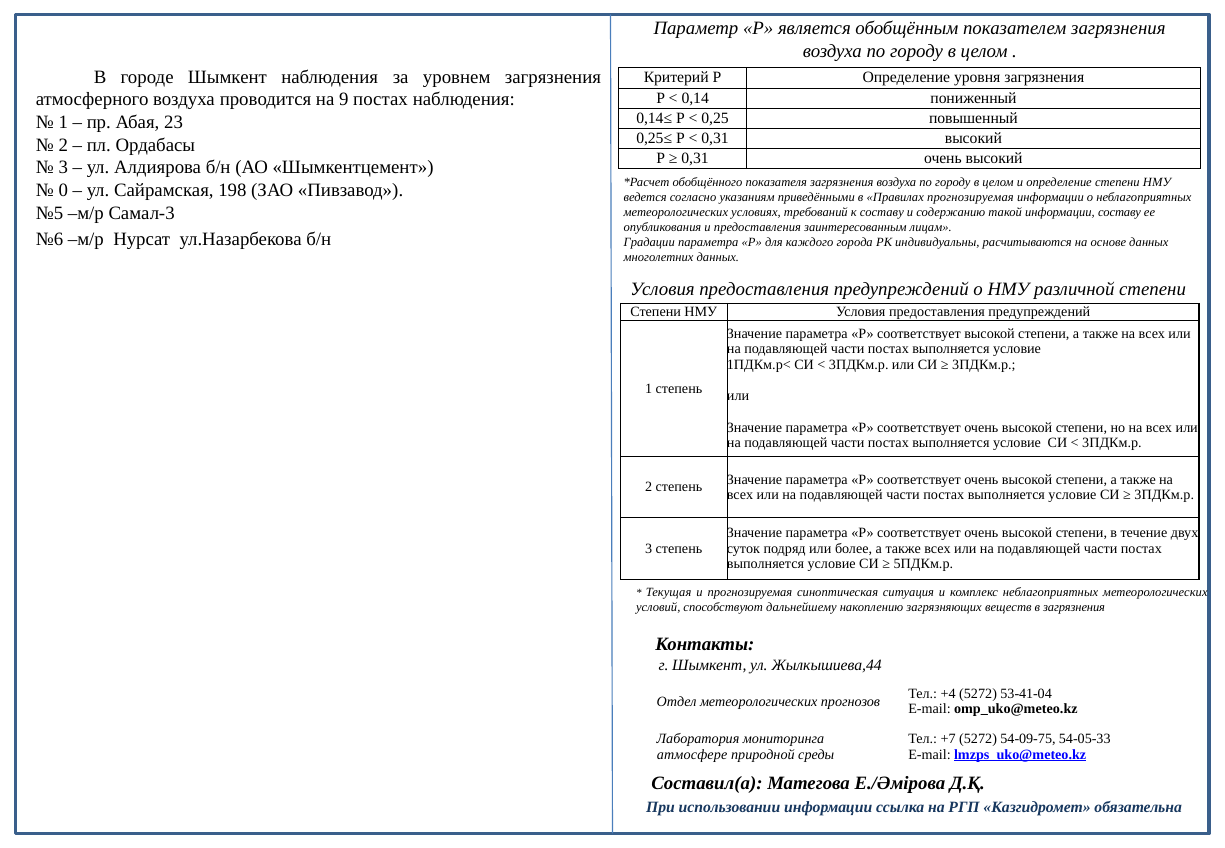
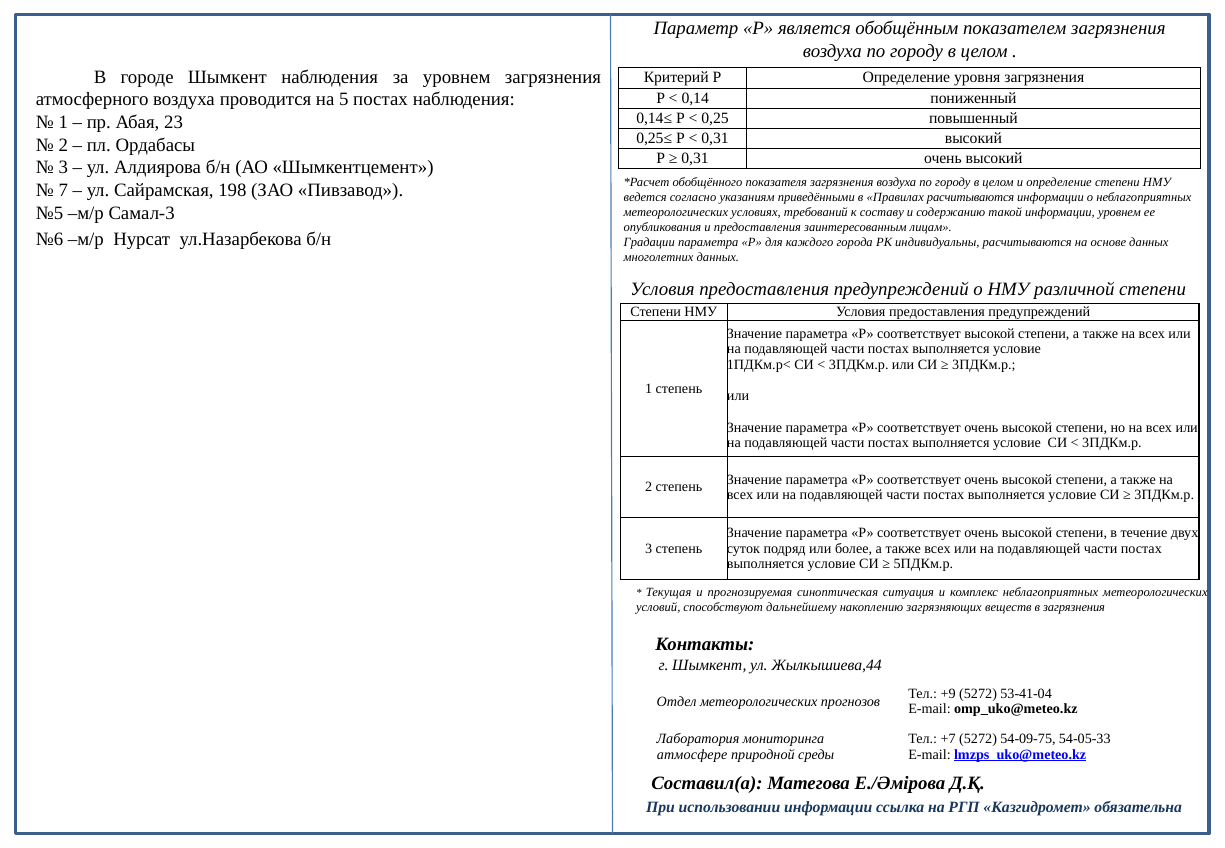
9: 9 -> 5
0: 0 -> 7
Правилах прогнозируемая: прогнозируемая -> расчитываются
информации составу: составу -> уровнем
+4: +4 -> +9
